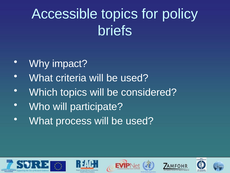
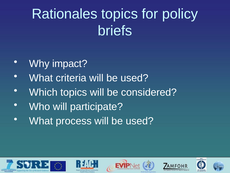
Accessible: Accessible -> Rationales
